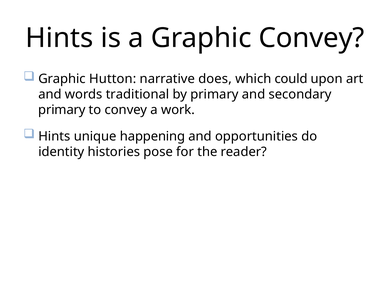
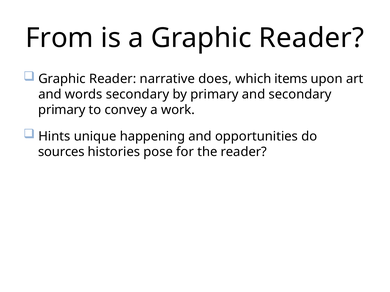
Hints at (59, 38): Hints -> From
a Graphic Convey: Convey -> Reader
Hutton at (113, 79): Hutton -> Reader
could: could -> items
words traditional: traditional -> secondary
identity: identity -> sources
